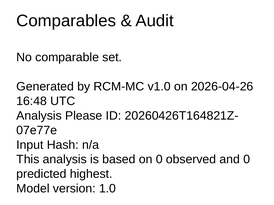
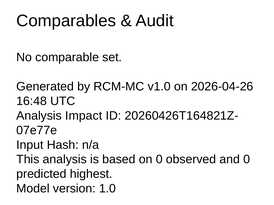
Please: Please -> Impact
